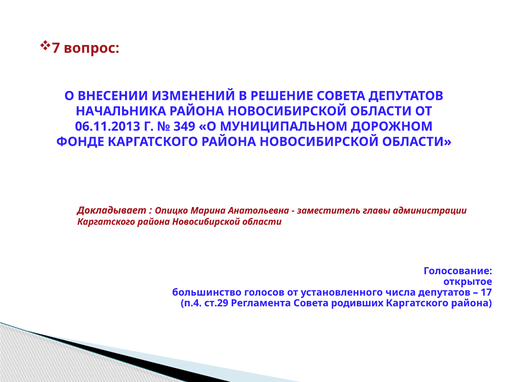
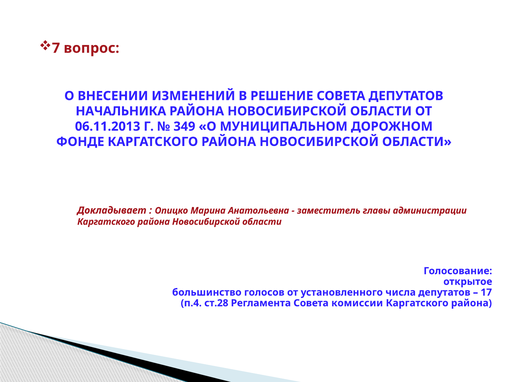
ст.29: ст.29 -> ст.28
родивших: родивших -> комиссии
